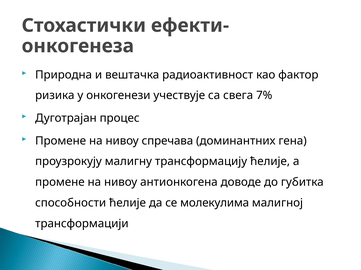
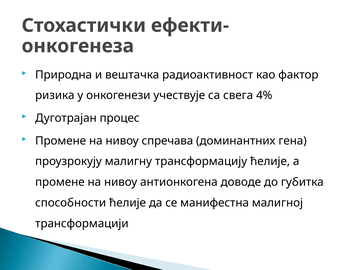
7%: 7% -> 4%
молекулима: молекулима -> манифестна
